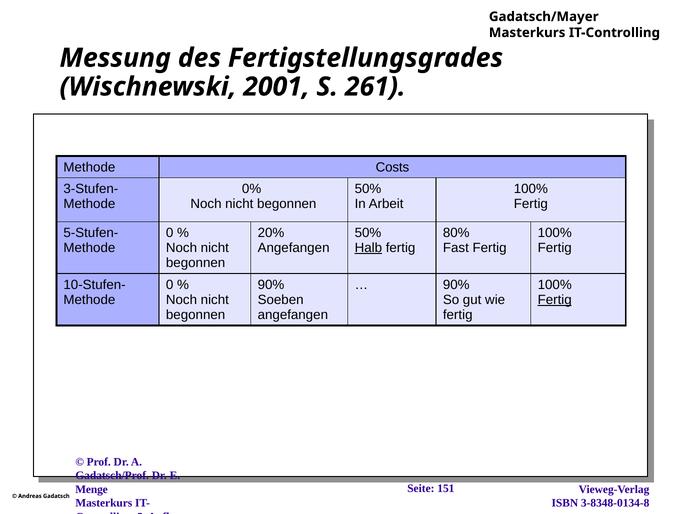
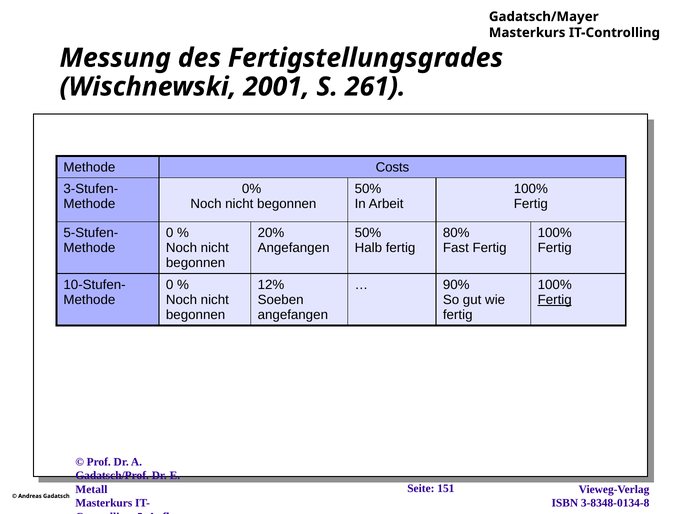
Halb underline: present -> none
90% at (271, 285): 90% -> 12%
Menge: Menge -> Metall
